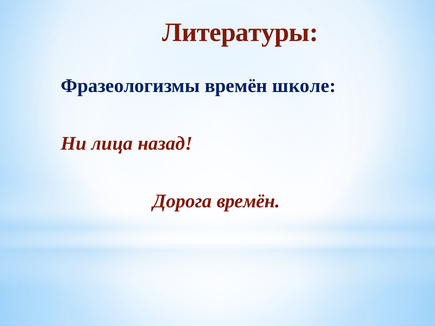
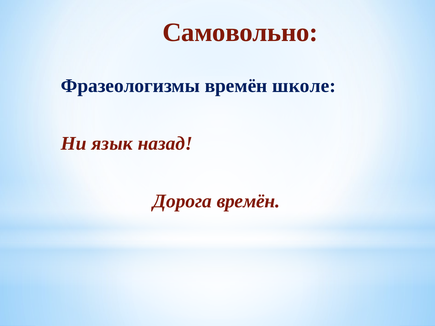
Литературы: Литературы -> Самовольно
лица: лица -> язык
